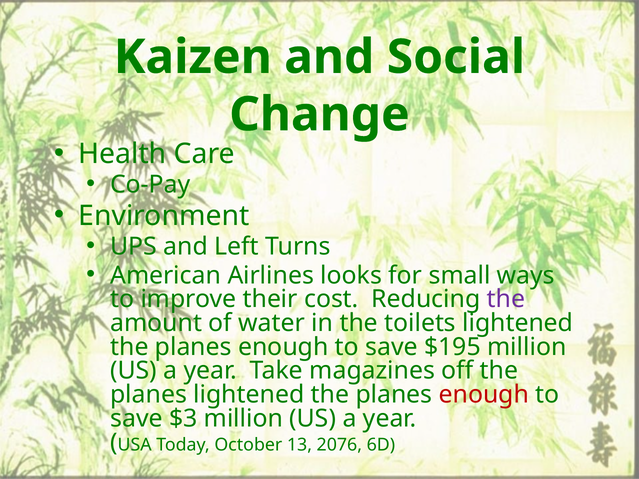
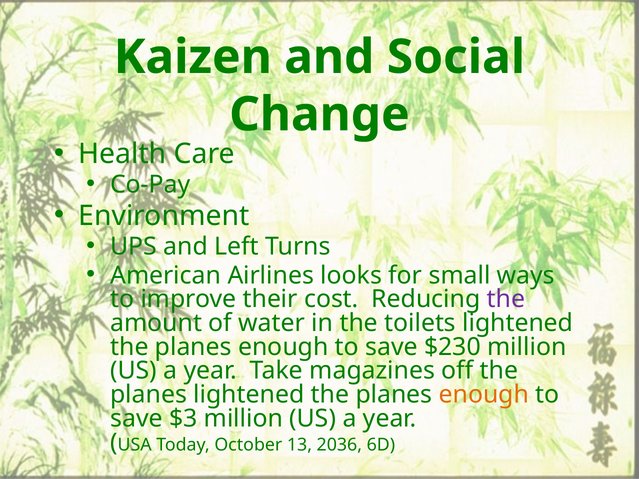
$195: $195 -> $230
enough at (484, 395) colour: red -> orange
2076: 2076 -> 2036
